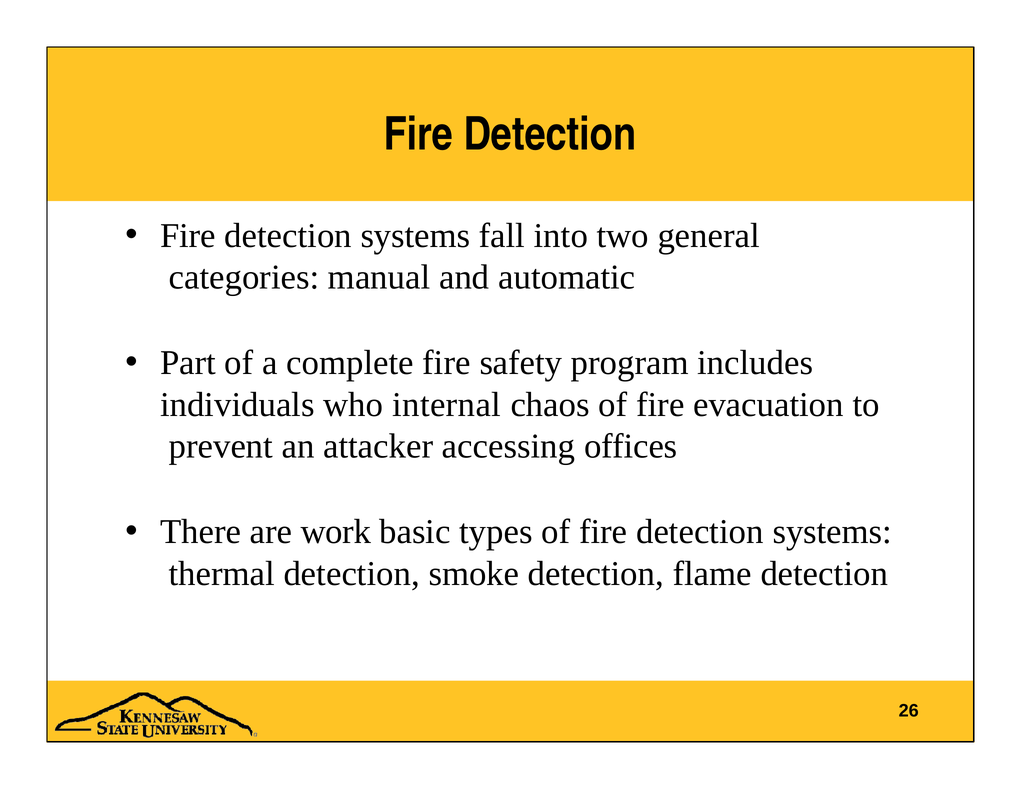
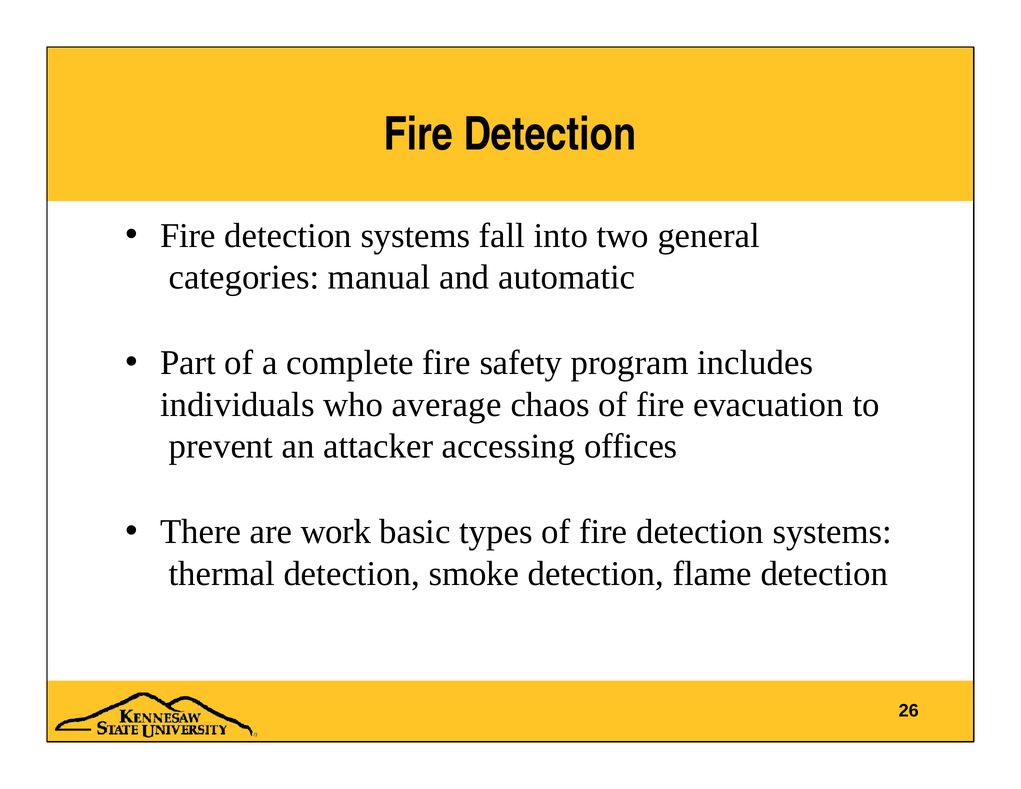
internal: internal -> average
